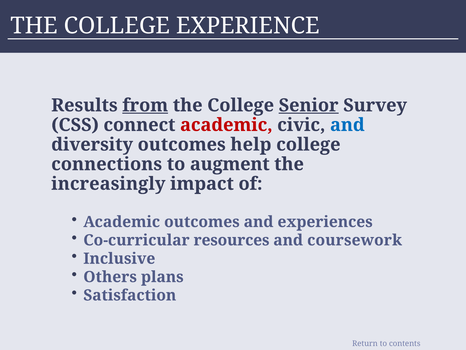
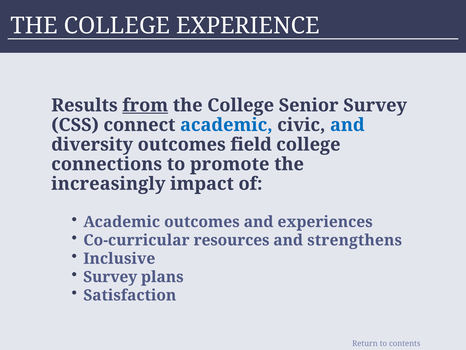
Senior at (309, 105) underline: present -> none
academic at (226, 125) colour: red -> blue
help: help -> field
augment: augment -> promote
coursework: coursework -> strengthens
Others at (110, 277): Others -> Survey
